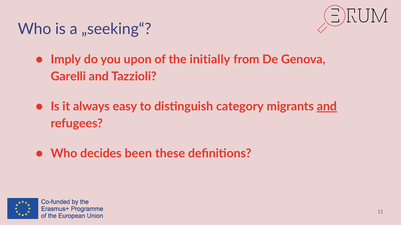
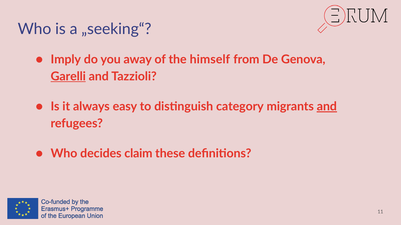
upon: upon -> away
initially: initially -> himself
Garelli underline: none -> present
been: been -> claim
